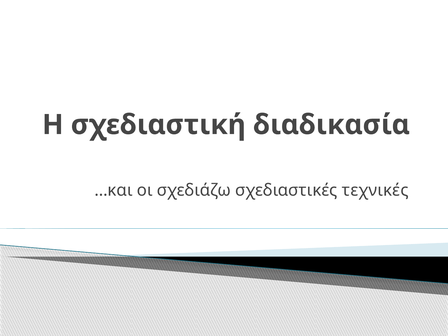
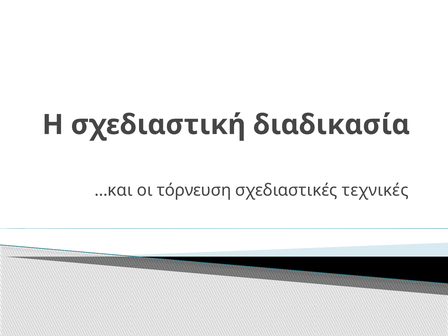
σχεδιάζω: σχεδιάζω -> τόρνευση
